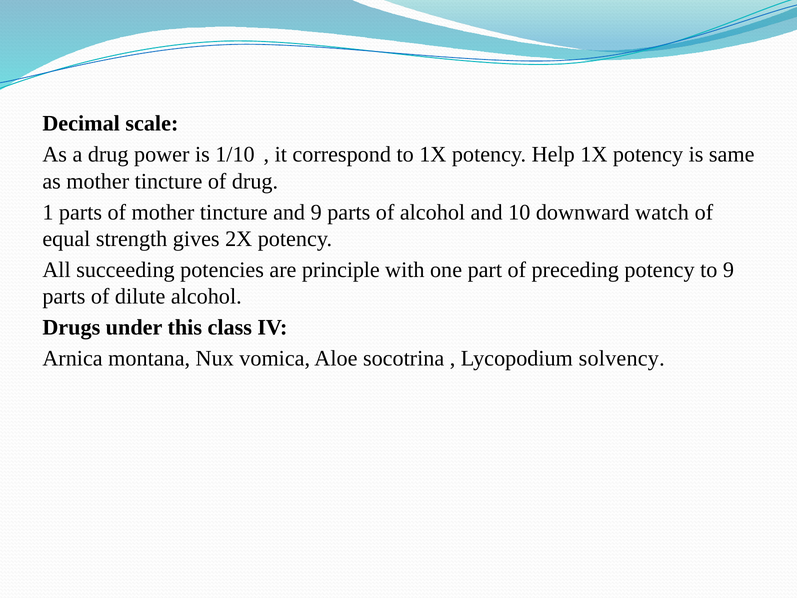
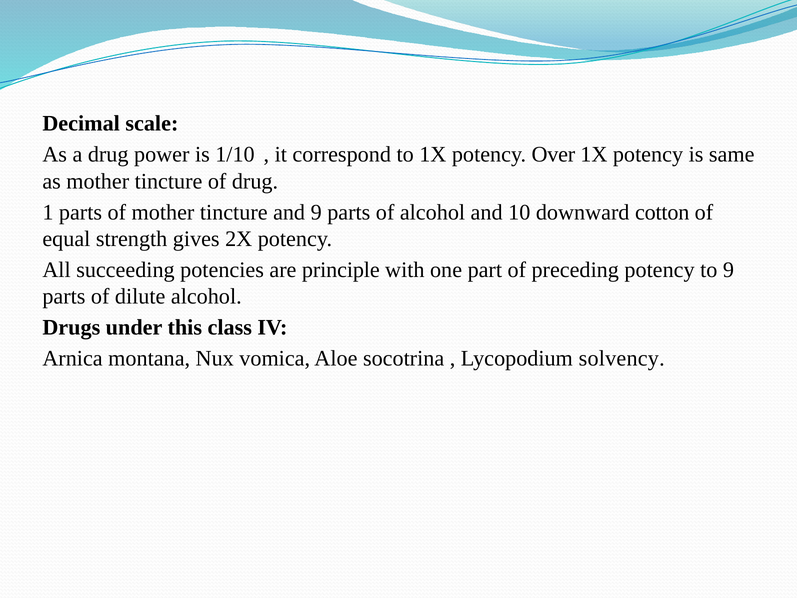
Help: Help -> Over
watch: watch -> cotton
